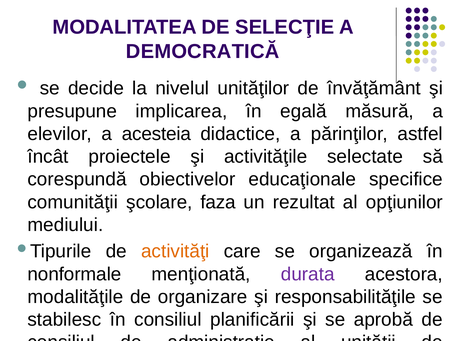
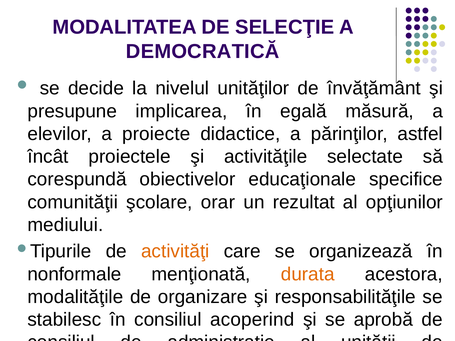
acesteia: acesteia -> proiecte
faza: faza -> orar
durata colour: purple -> orange
planificării: planificării -> acoperind
